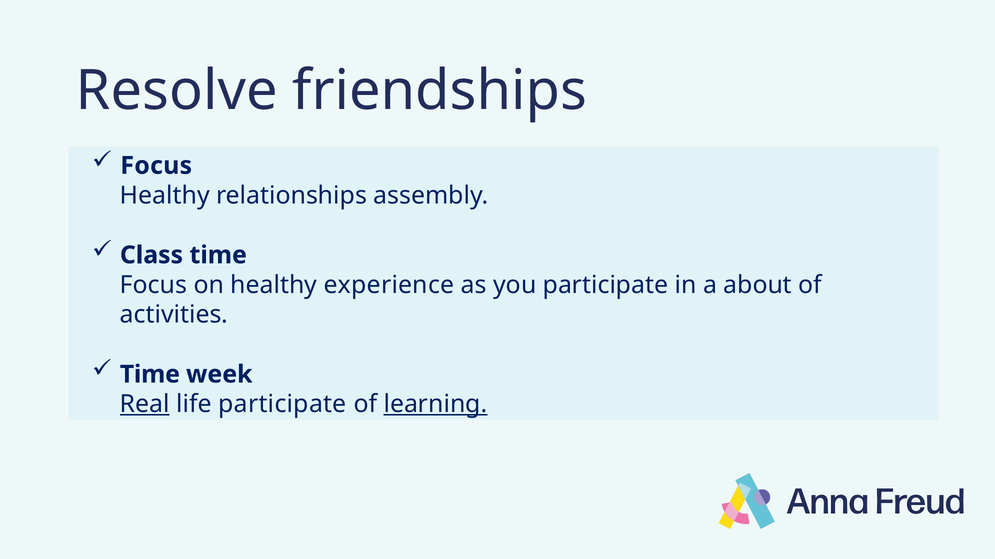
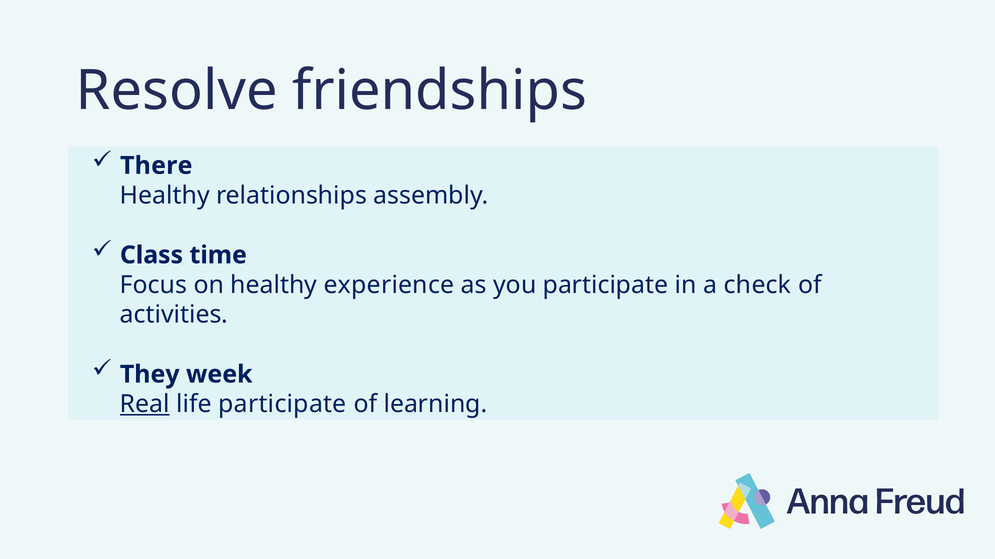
Focus at (156, 166): Focus -> There
about: about -> check
Time at (150, 375): Time -> They
learning underline: present -> none
